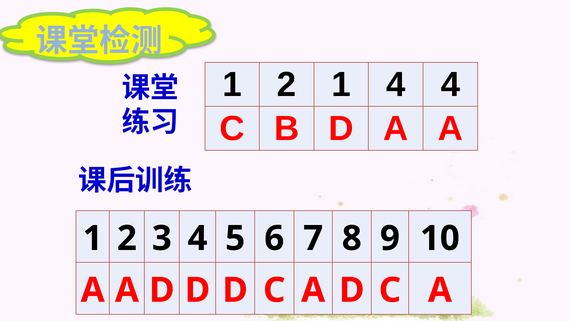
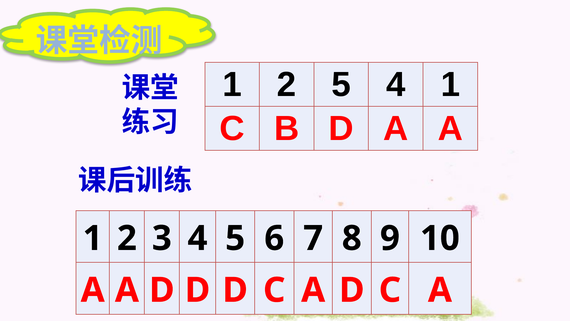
2 1: 1 -> 5
4 4: 4 -> 1
